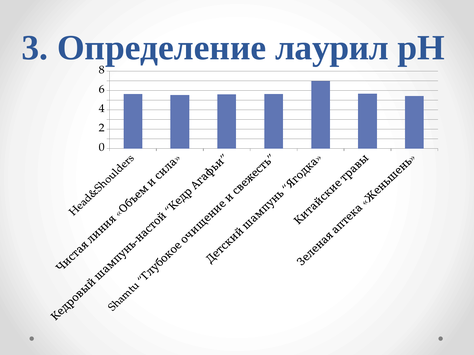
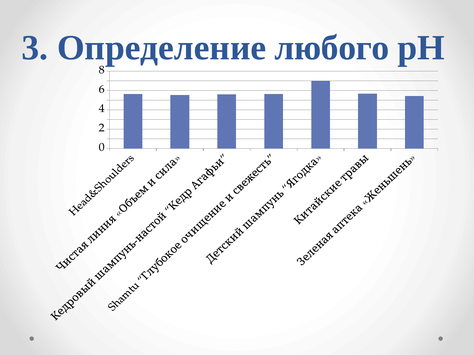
лаурил: лаурил -> любого
